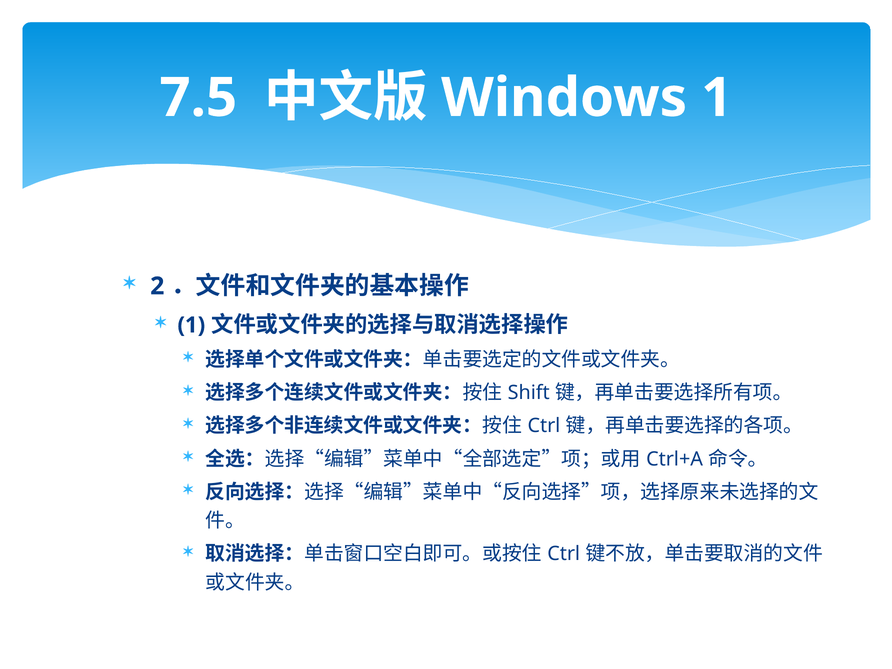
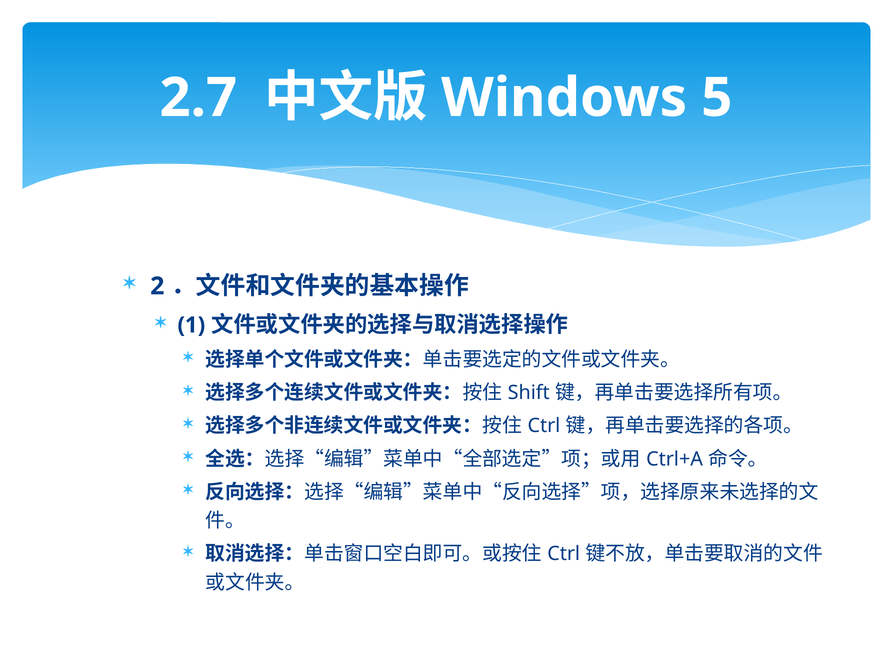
7.5: 7.5 -> 2.7
1 at (717, 98): 1 -> 5
